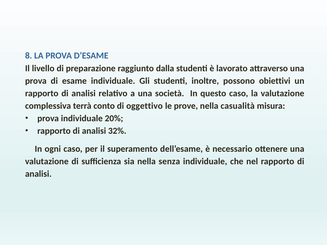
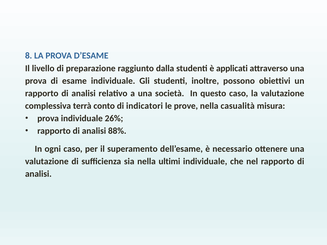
lavorato: lavorato -> applicati
oggettivo: oggettivo -> indicatori
20%: 20% -> 26%
32%: 32% -> 88%
senza: senza -> ultimi
